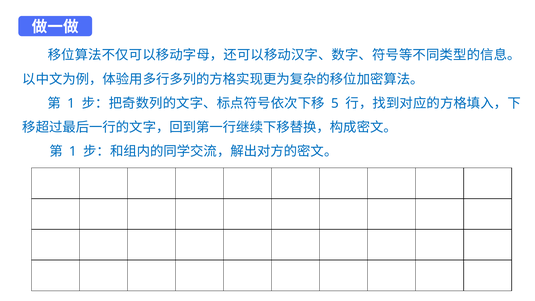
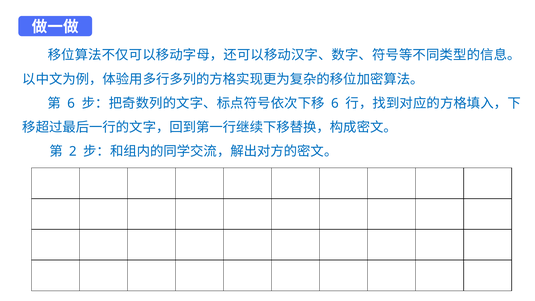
1 at (71, 103): 1 -> 6
5 at (335, 103): 5 -> 6
1 at (73, 151): 1 -> 2
